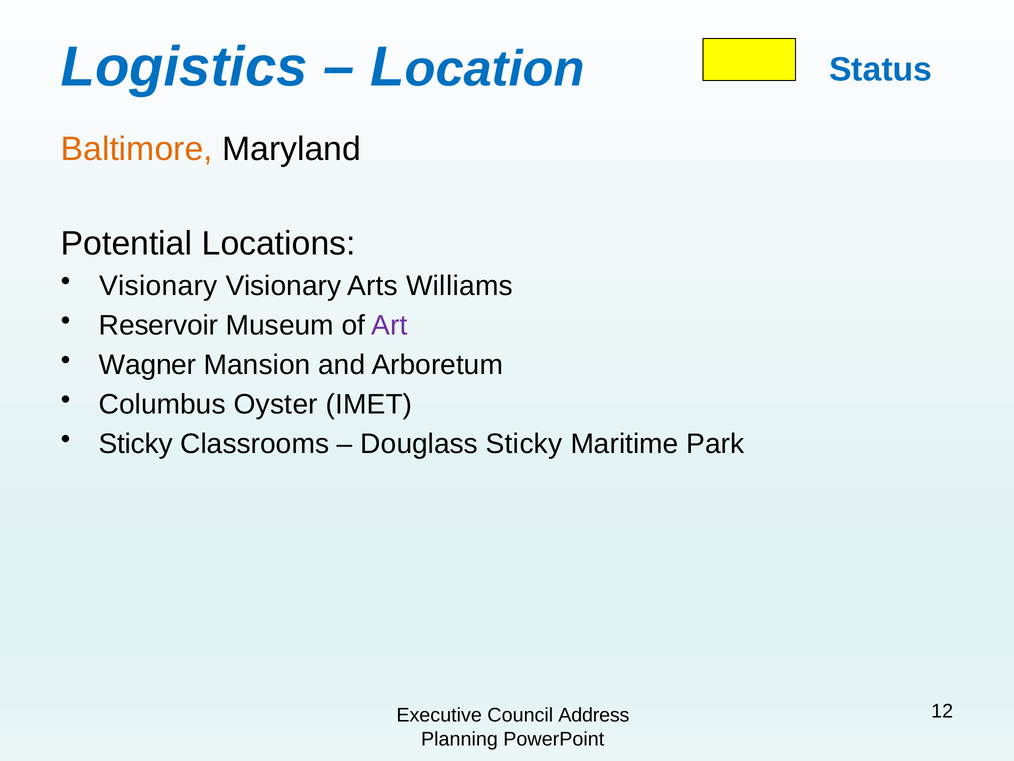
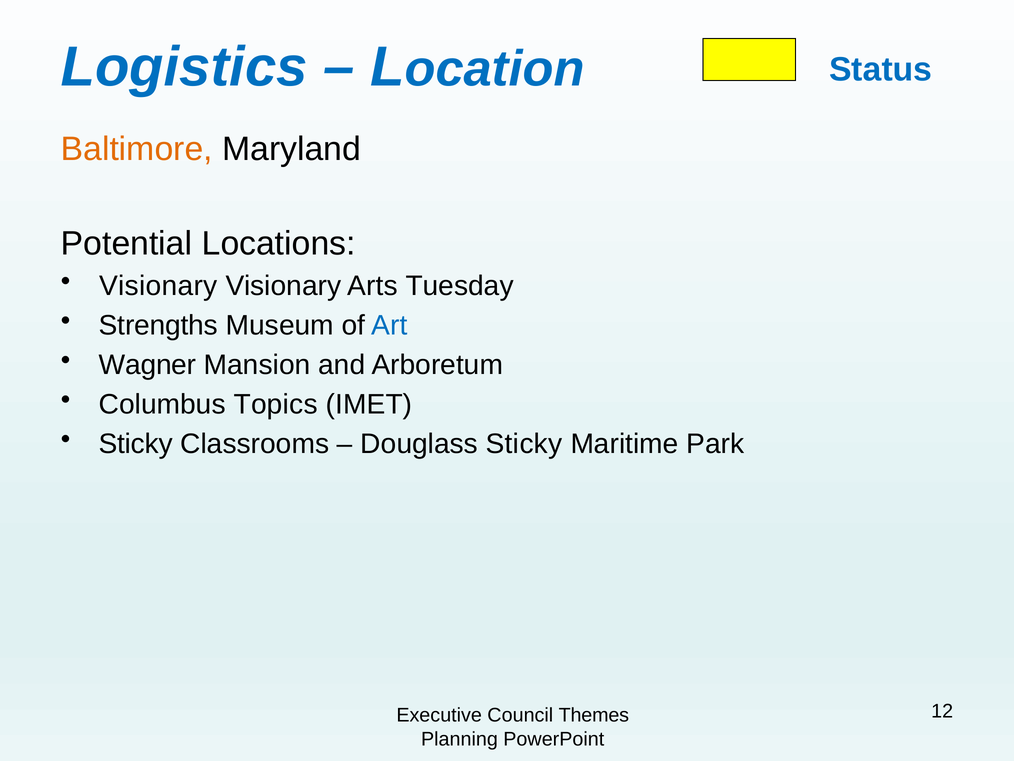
Williams: Williams -> Tuesday
Reservoir: Reservoir -> Strengths
Art colour: purple -> blue
Oyster: Oyster -> Topics
Address: Address -> Themes
